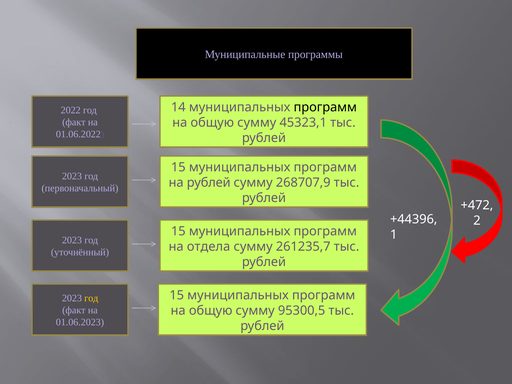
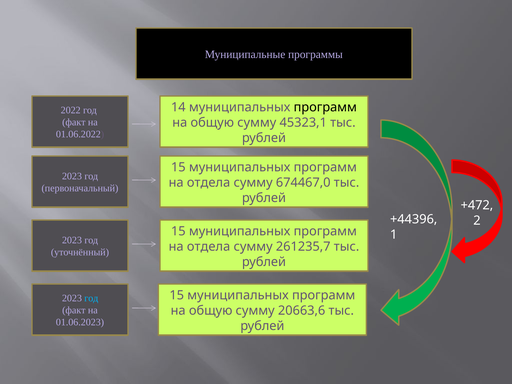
рублей at (209, 182): рублей -> отдела
268707,9: 268707,9 -> 674467,0
год at (91, 298) colour: yellow -> light blue
95300,5: 95300,5 -> 20663,6
